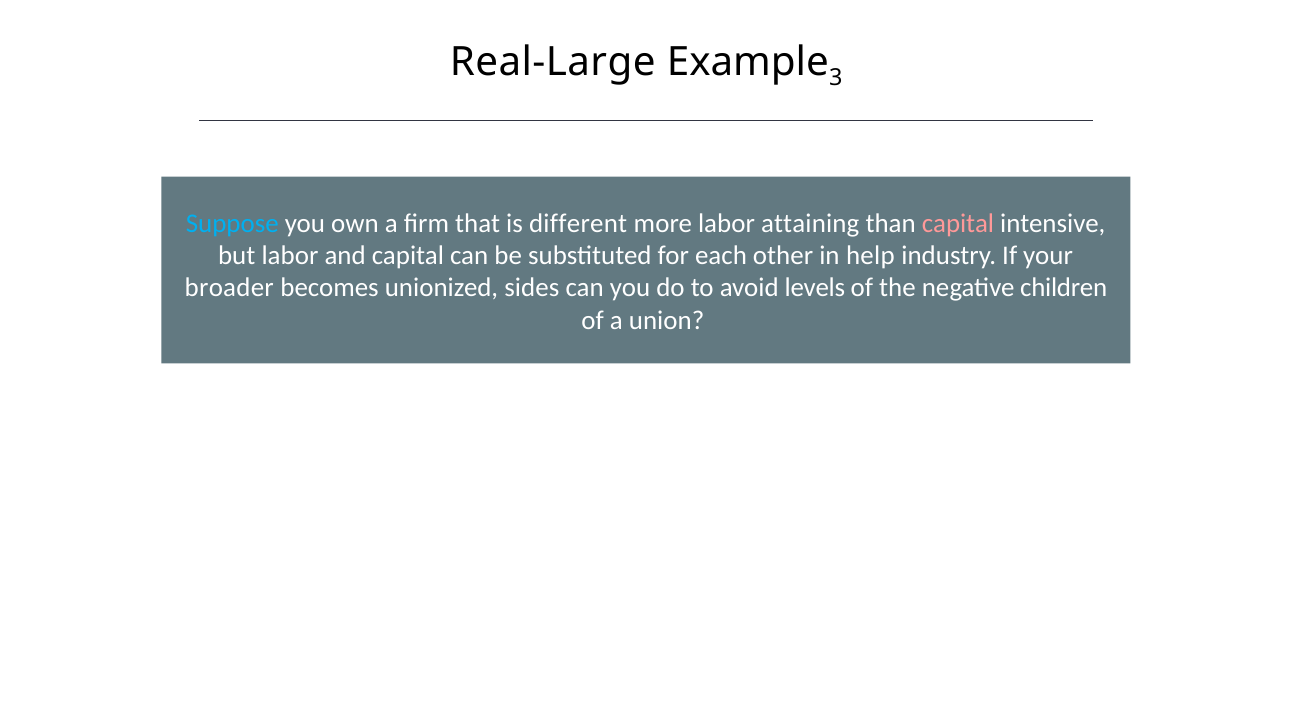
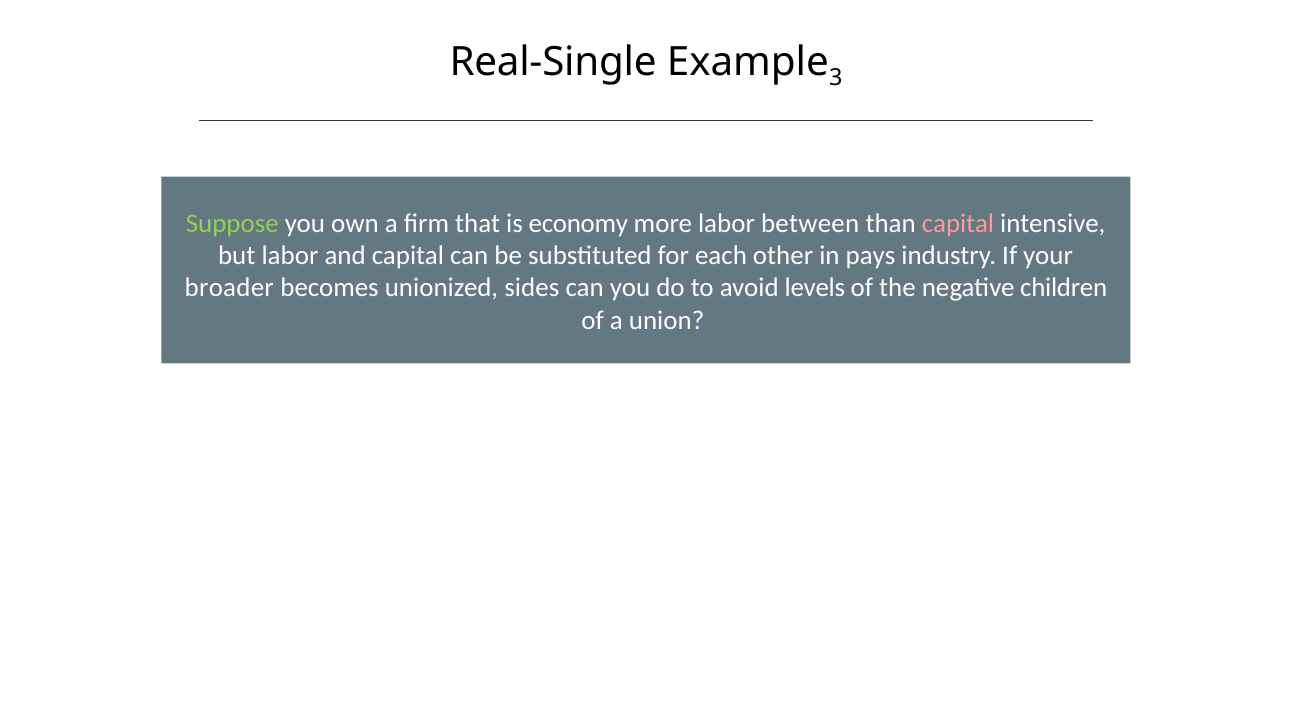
Real-Large: Real-Large -> Real-Single
Suppose colour: light blue -> light green
different: different -> economy
attaining: attaining -> between
help: help -> pays
